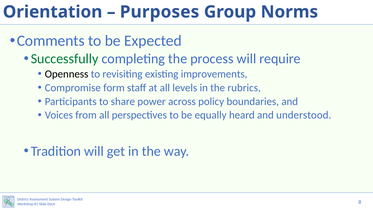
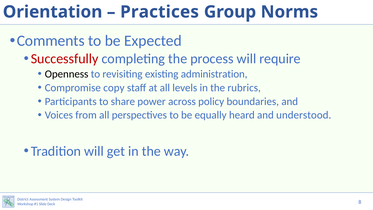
Purposes: Purposes -> Practices
Successfully colour: green -> red
improvements: improvements -> administration
form: form -> copy
